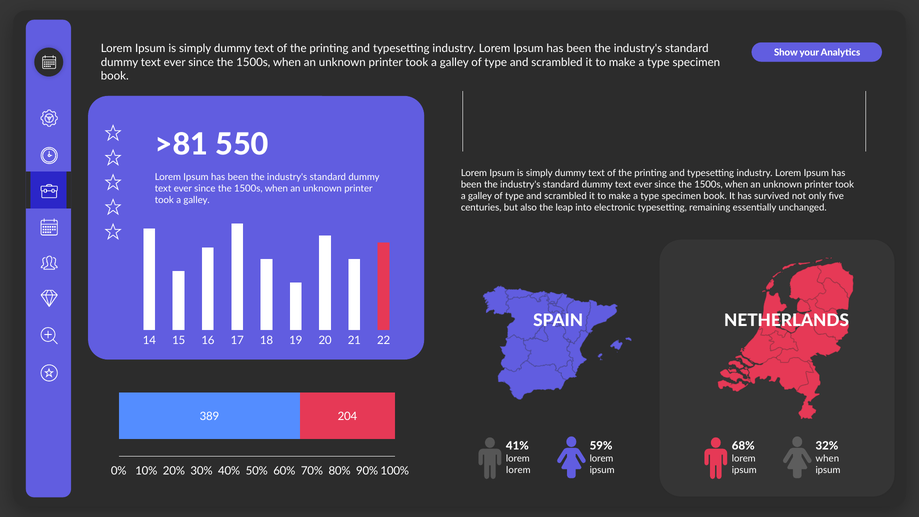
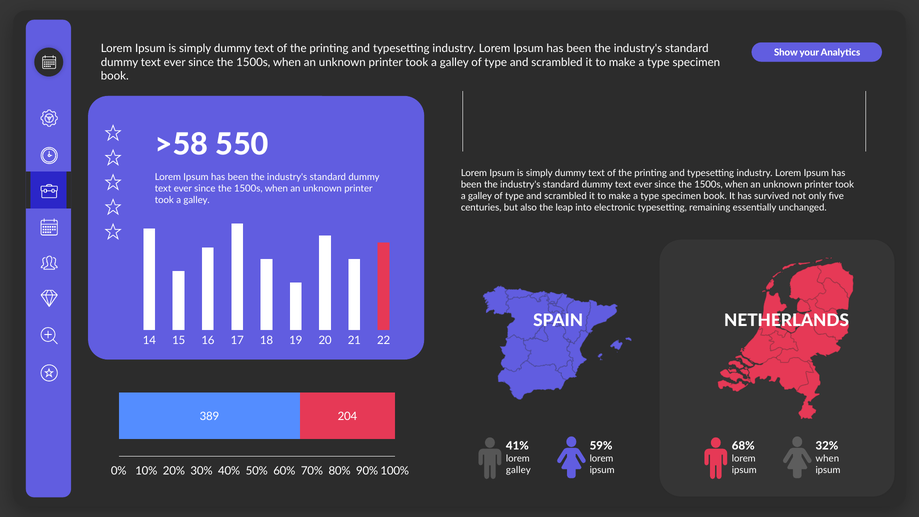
>81: >81 -> >58
lorem at (518, 470): lorem -> galley
